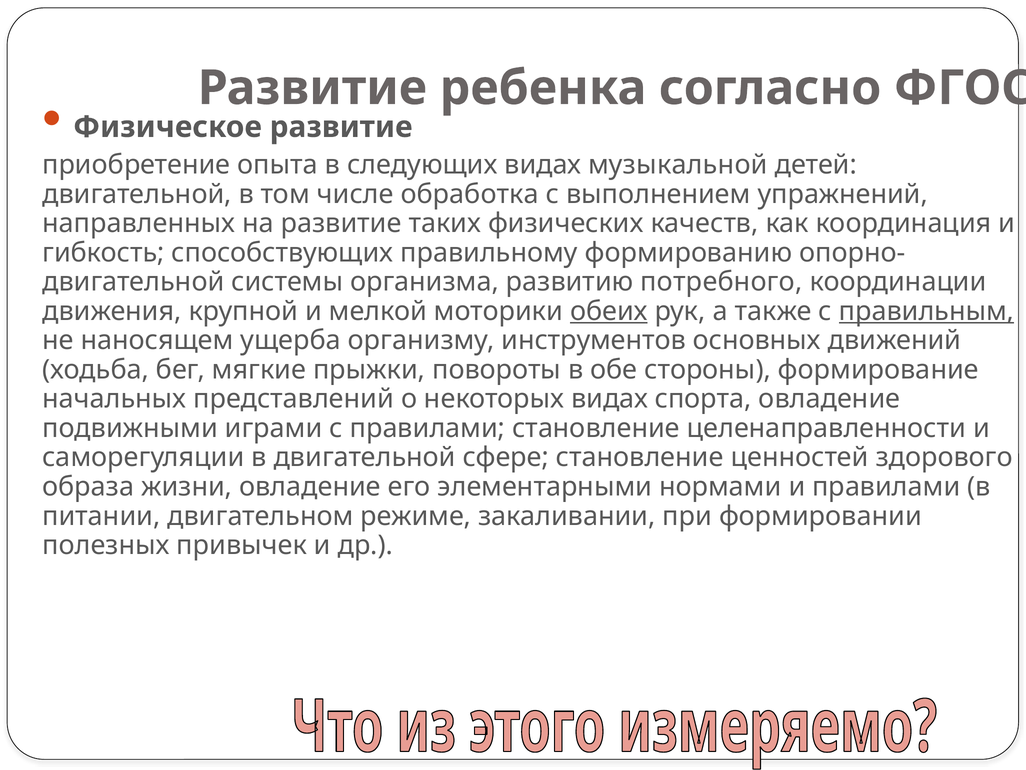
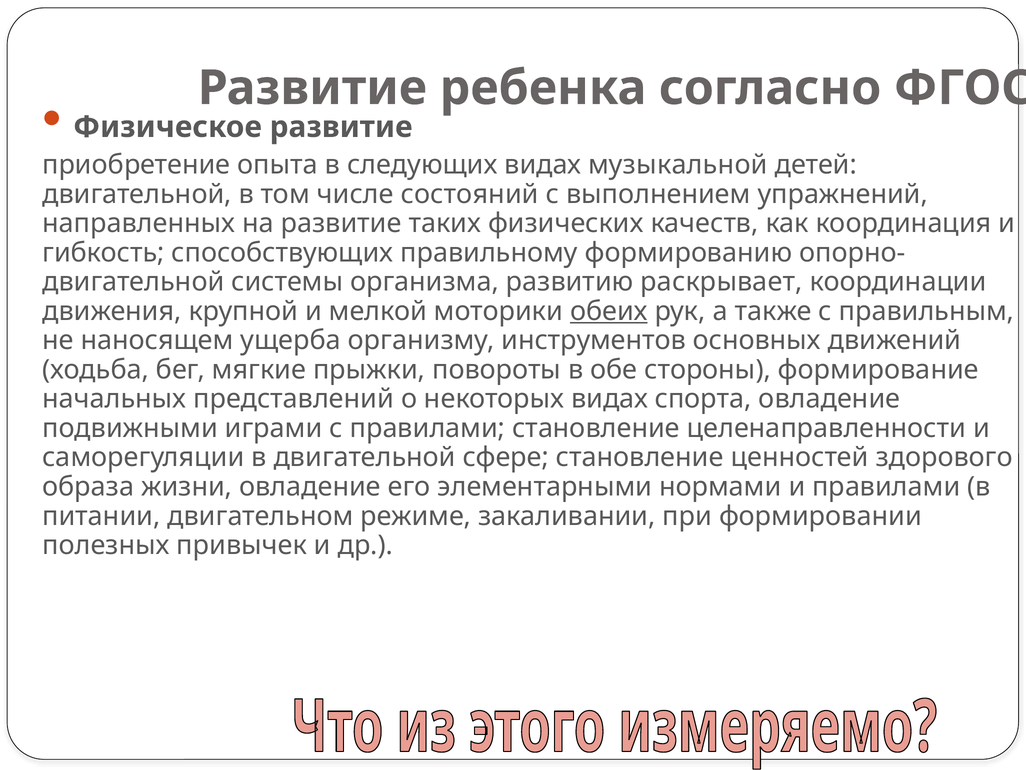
обработка: обработка -> состояний
потребного: потребного -> раскрывает
правильным underline: present -> none
